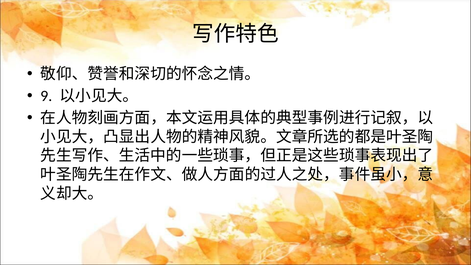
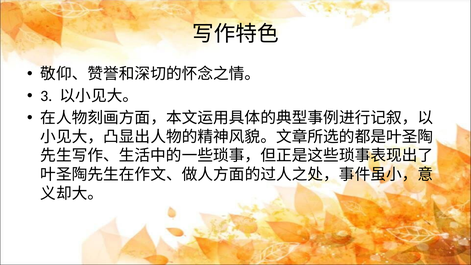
9: 9 -> 3
